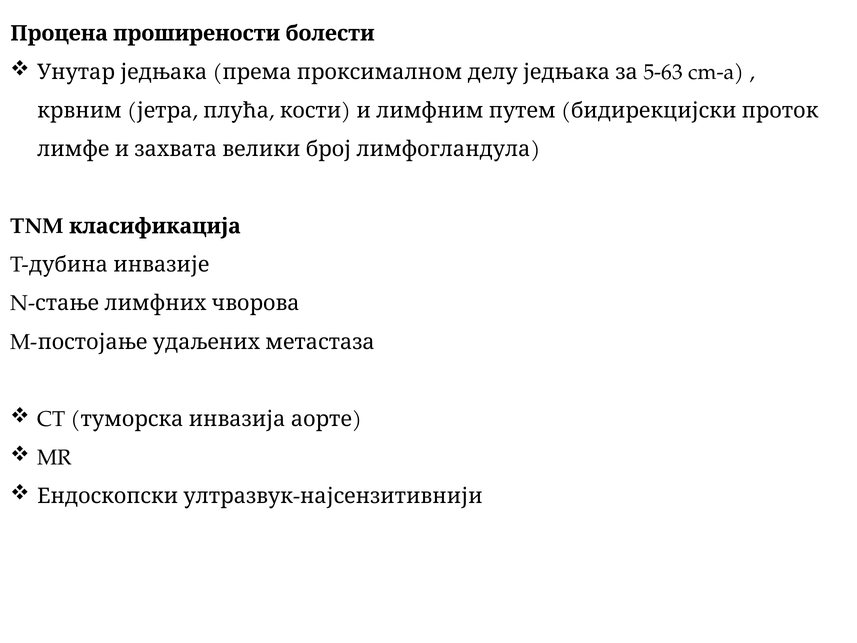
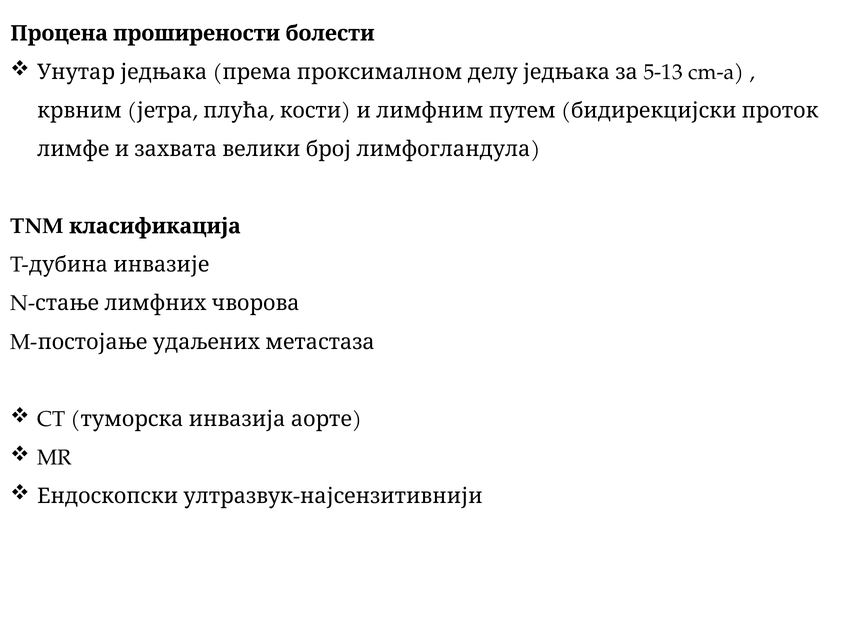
5-63: 5-63 -> 5-13
